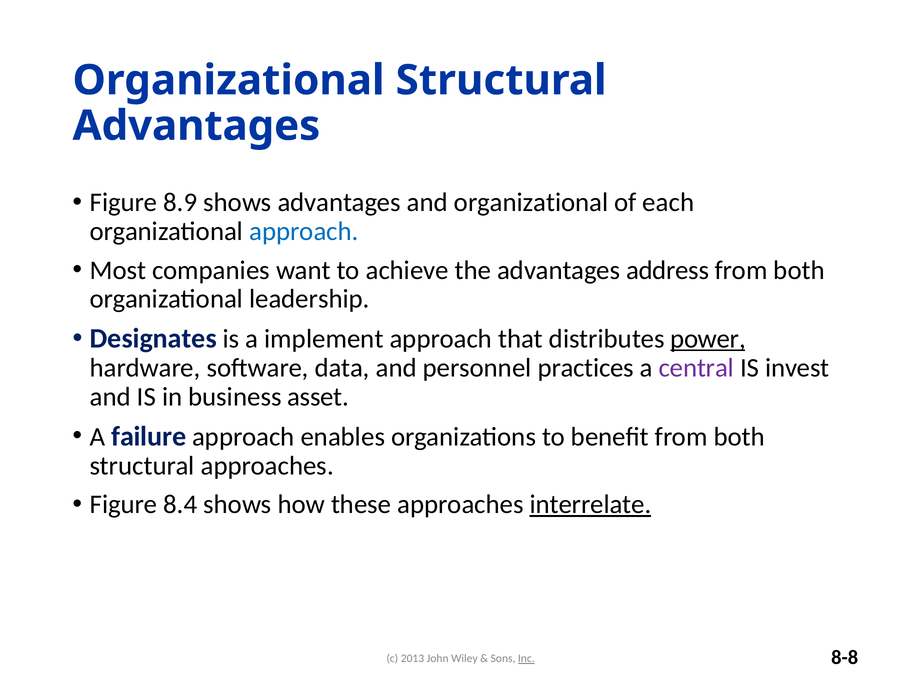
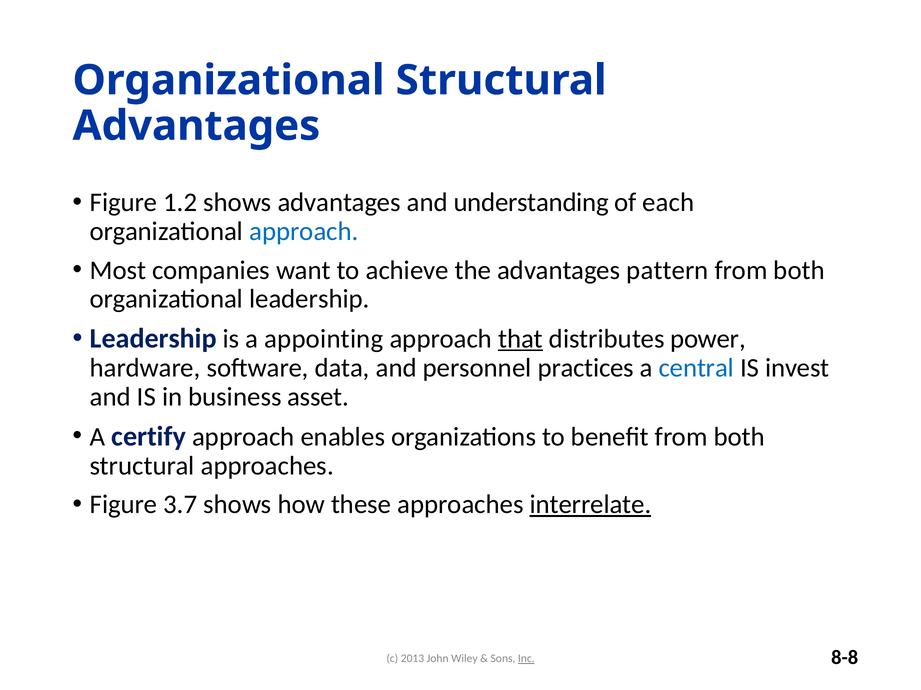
8.9: 8.9 -> 1.2
and organizational: organizational -> understanding
address: address -> pattern
Designates at (153, 339): Designates -> Leadership
implement: implement -> appointing
that underline: none -> present
power underline: present -> none
central colour: purple -> blue
failure: failure -> certify
8.4: 8.4 -> 3.7
